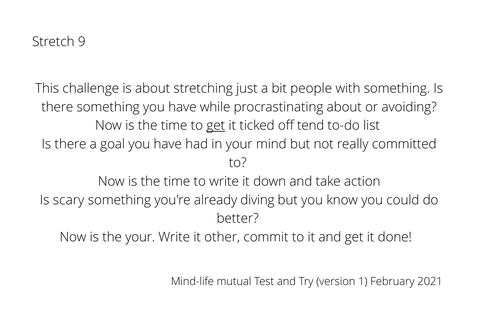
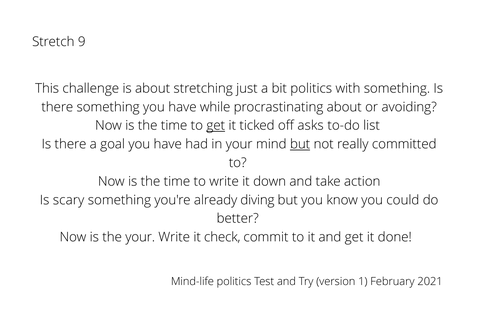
bit people: people -> politics
tend: tend -> asks
but at (300, 144) underline: none -> present
other: other -> check
Mind-life mutual: mutual -> politics
